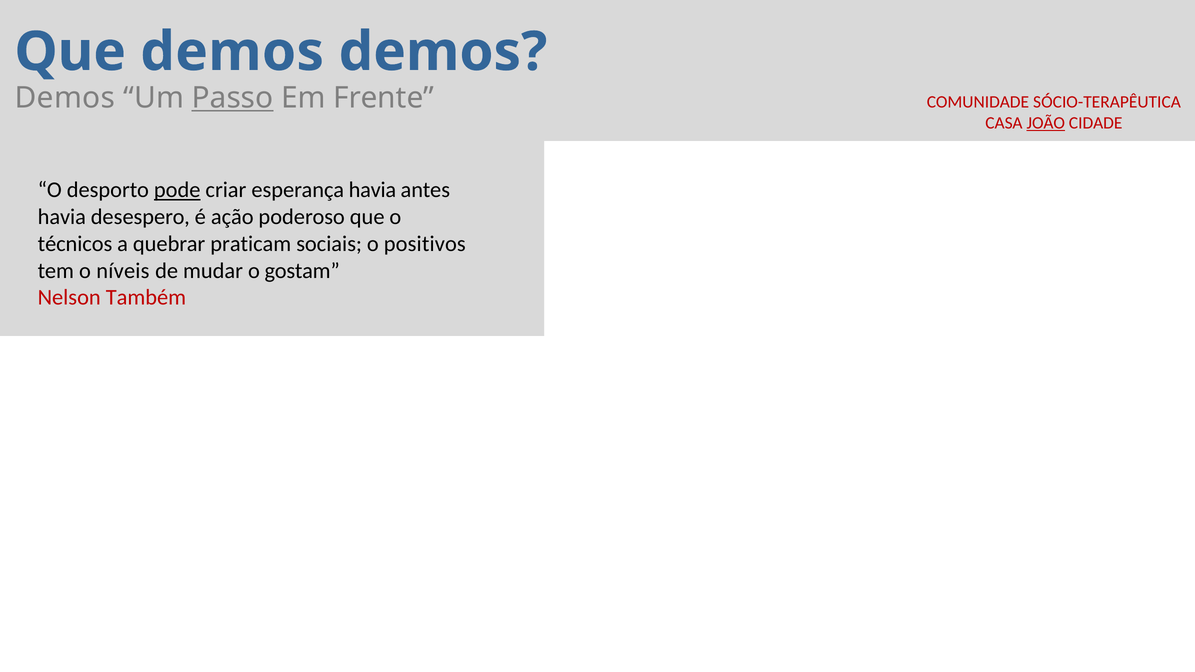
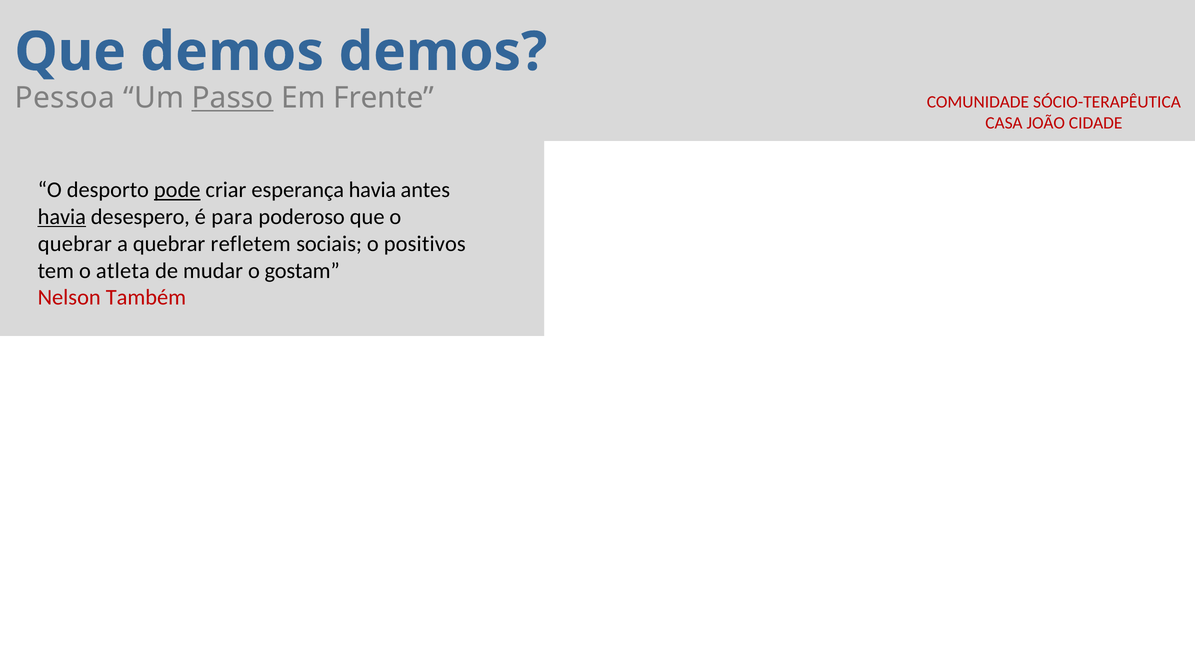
Demos at (65, 98): Demos -> Pessoa
JOÃO underline: present -> none
havia at (62, 217) underline: none -> present
ação: ação -> para
técnicos at (75, 244): técnicos -> quebrar
praticam: praticam -> refletem
níveis: níveis -> atleta
